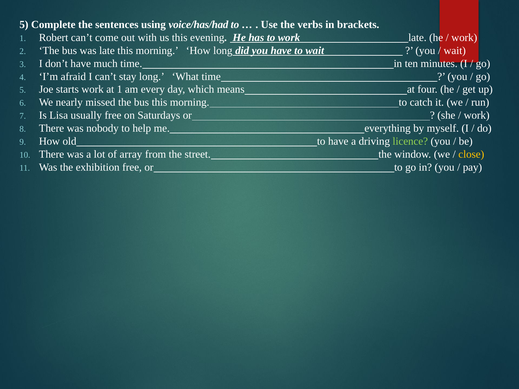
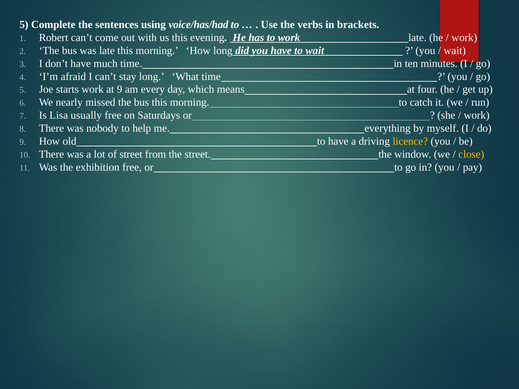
at 1: 1 -> 9
licence colour: light green -> yellow
of array: array -> street
